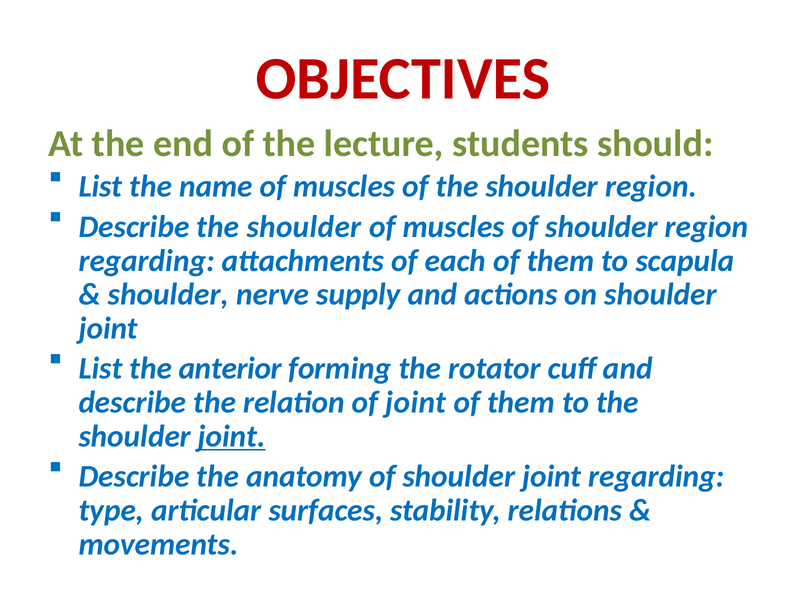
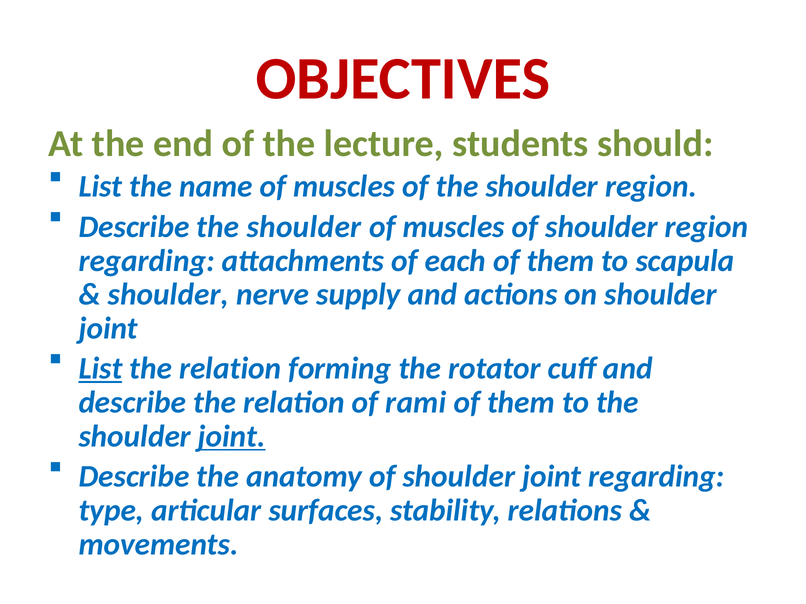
List at (100, 369) underline: none -> present
anterior at (230, 369): anterior -> relation
of joint: joint -> rami
